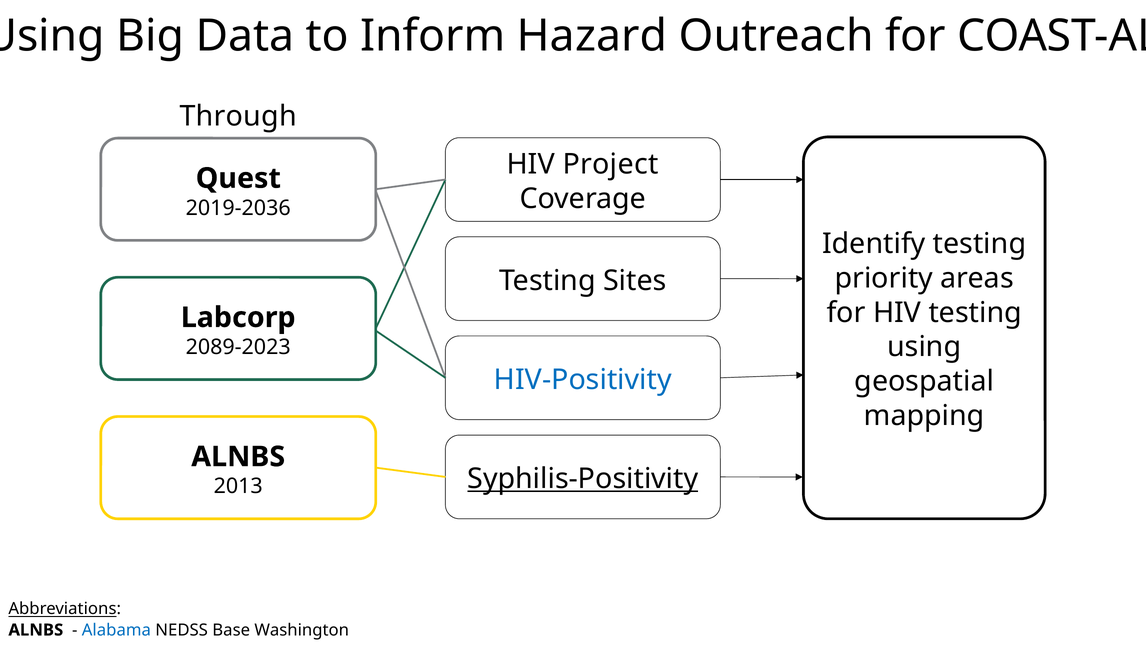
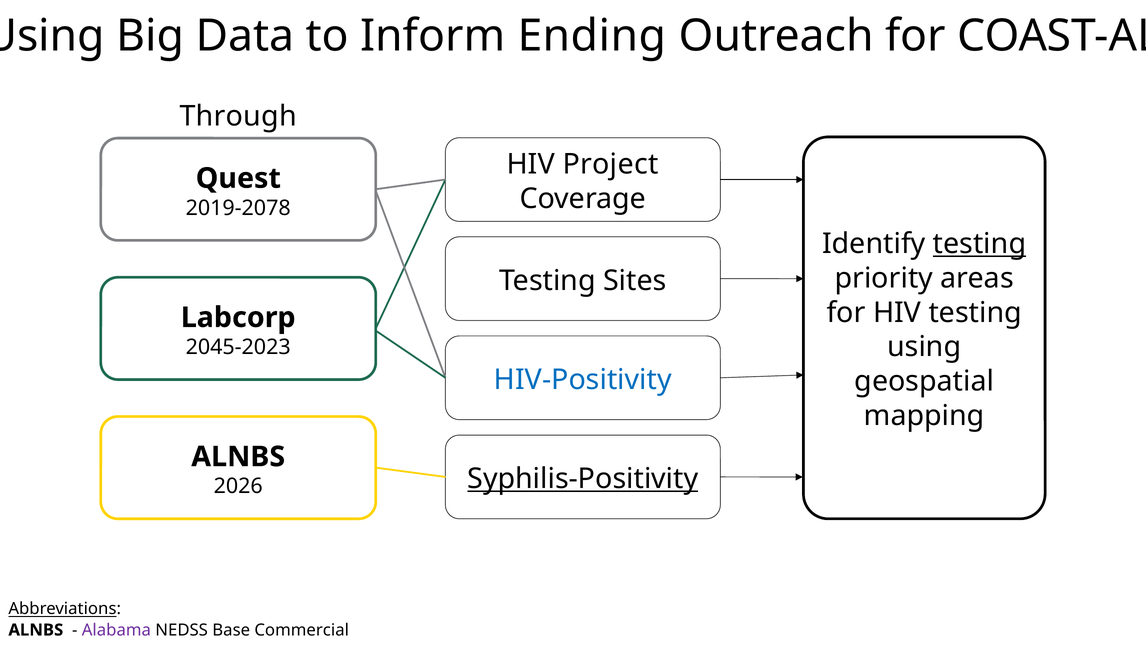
Hazard: Hazard -> Ending
2019-2036: 2019-2036 -> 2019-2078
testing at (980, 244) underline: none -> present
2089-2023: 2089-2023 -> 2045-2023
2013: 2013 -> 2026
Alabama colour: blue -> purple
Washington: Washington -> Commercial
